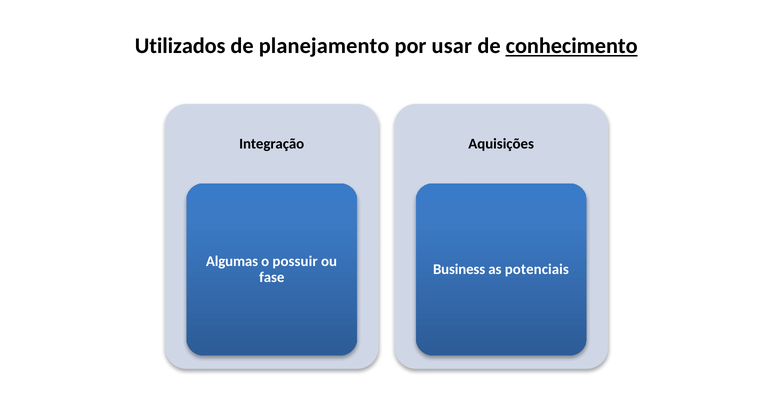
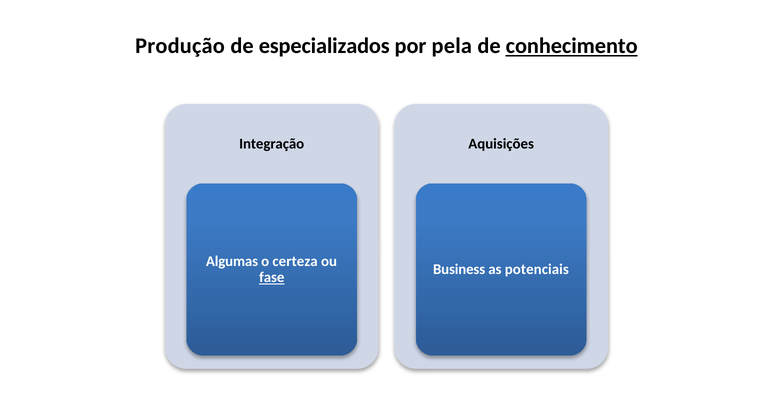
Utilizados: Utilizados -> Produção
planejamento: planejamento -> especializados
usar: usar -> pela
possuir: possuir -> certeza
fase underline: none -> present
